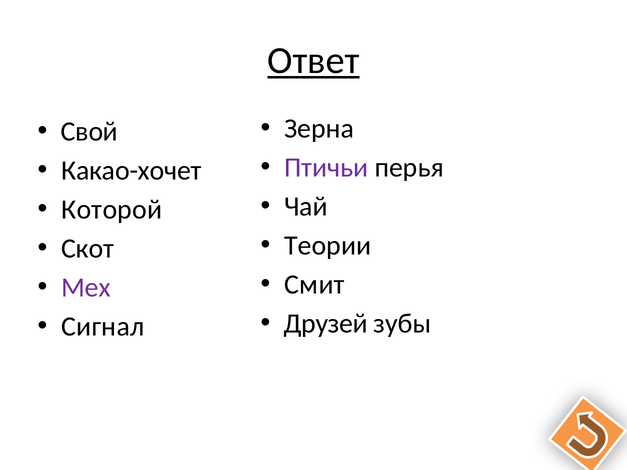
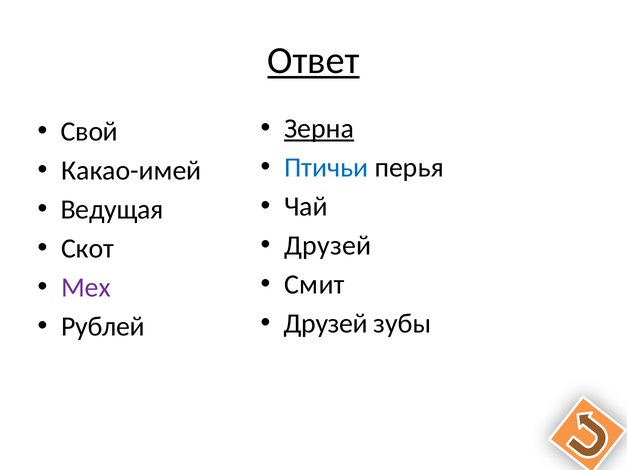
Зерна underline: none -> present
Птичьи colour: purple -> blue
Какао-хочет: Какао-хочет -> Какао-имей
Которой: Которой -> Ведущая
Теории at (328, 246): Теории -> Друзей
Сигнал: Сигнал -> Рублей
